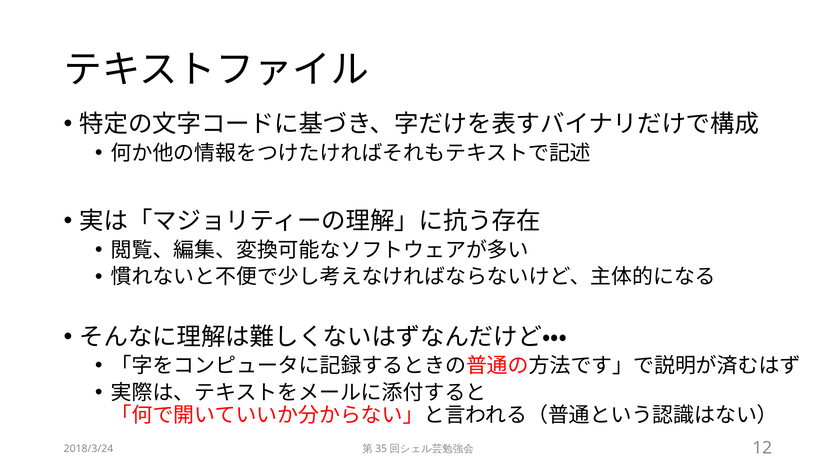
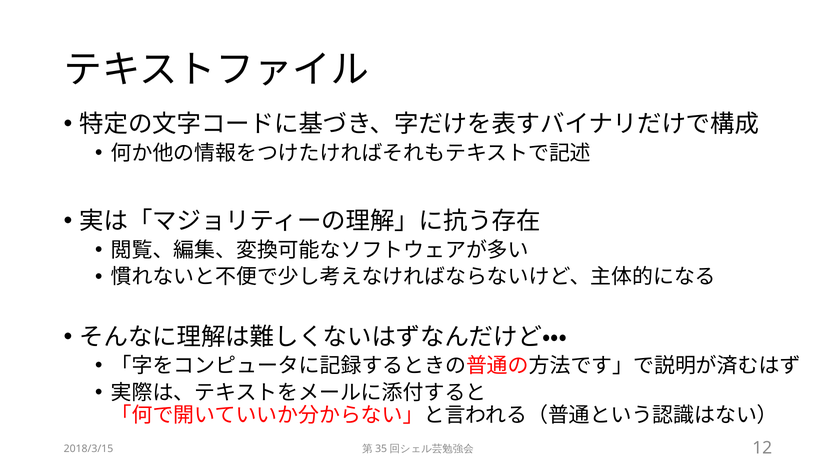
2018/3/24: 2018/3/24 -> 2018/3/15
